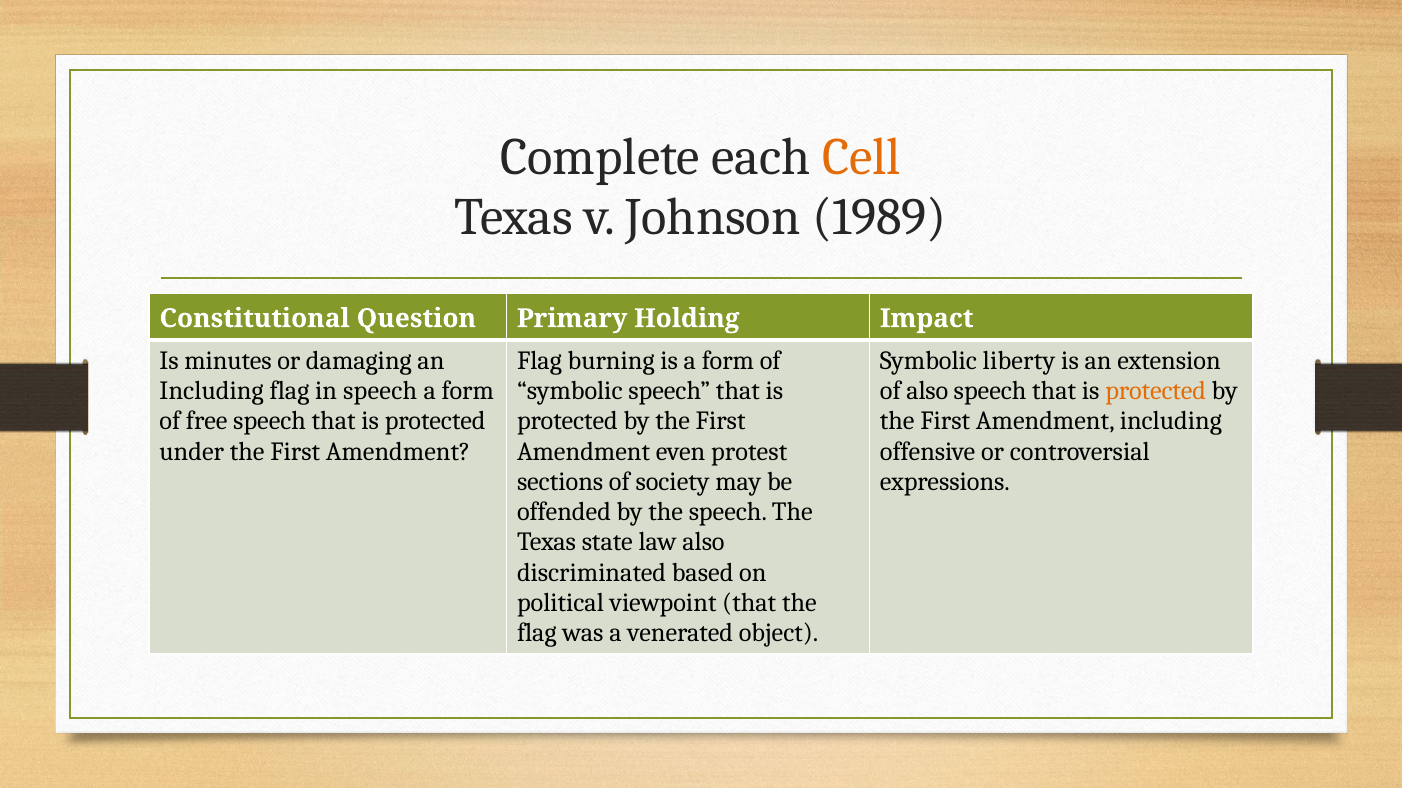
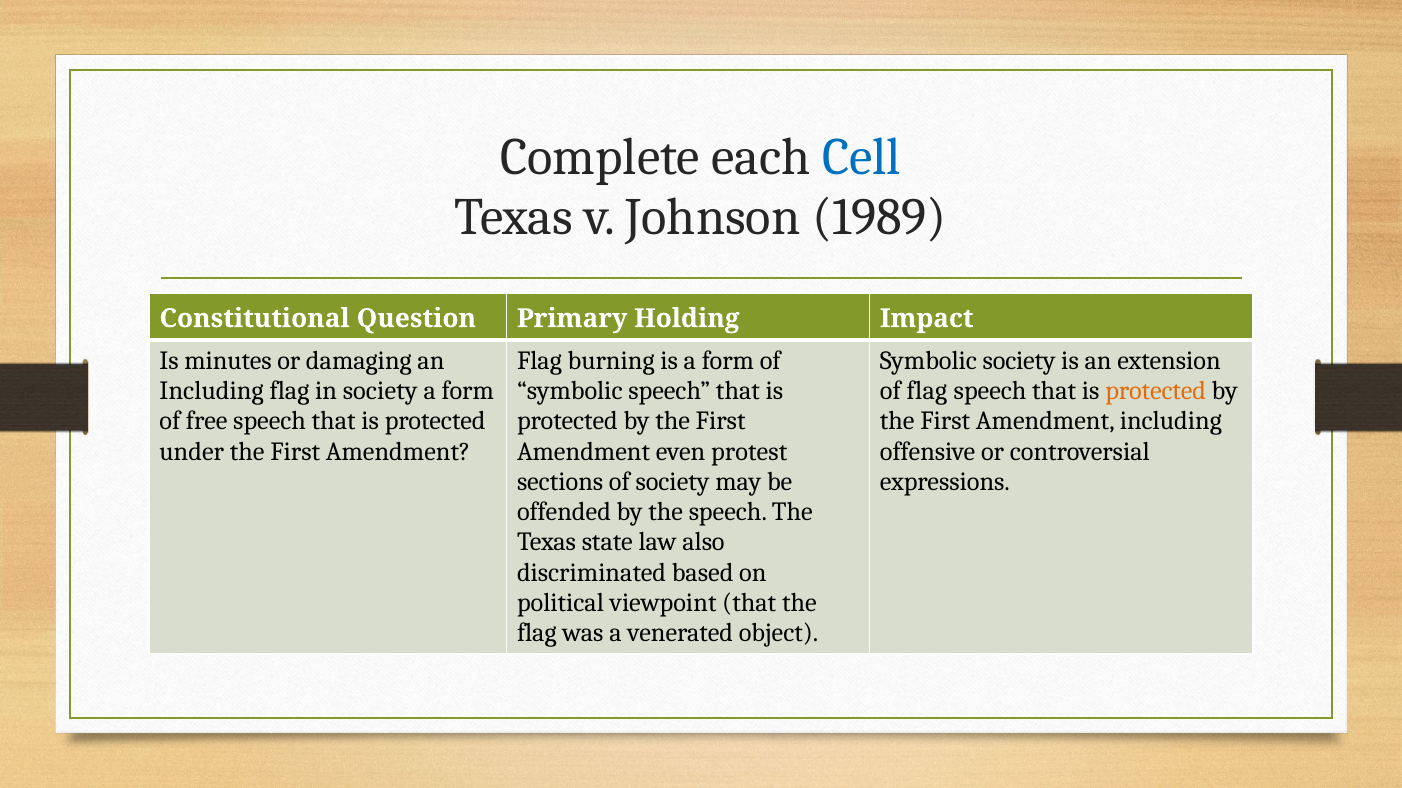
Cell colour: orange -> blue
Symbolic liberty: liberty -> society
in speech: speech -> society
of also: also -> flag
